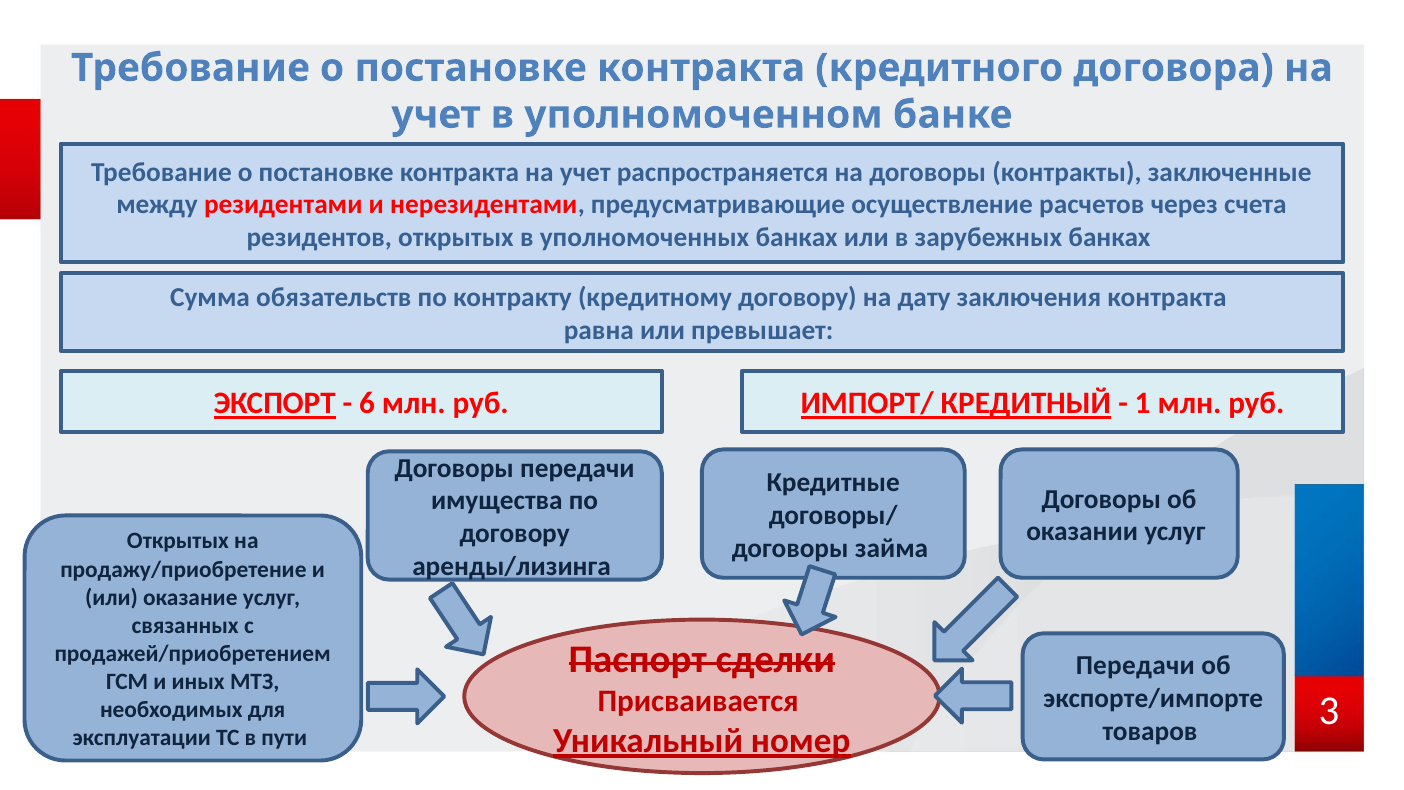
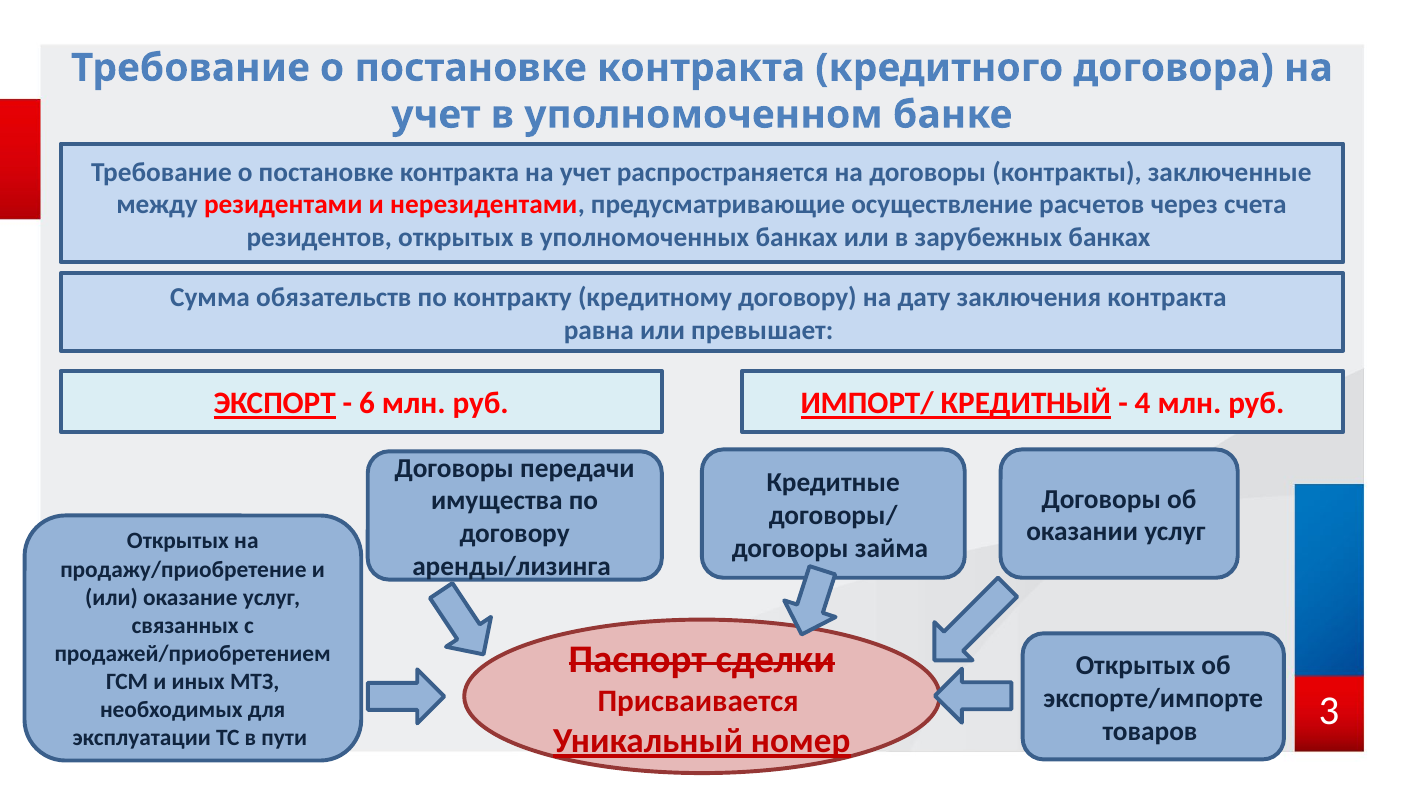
1: 1 -> 4
Передачи at (1135, 665): Передачи -> Открытых
